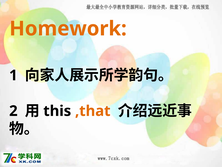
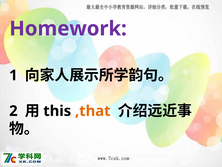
Homework colour: orange -> purple
